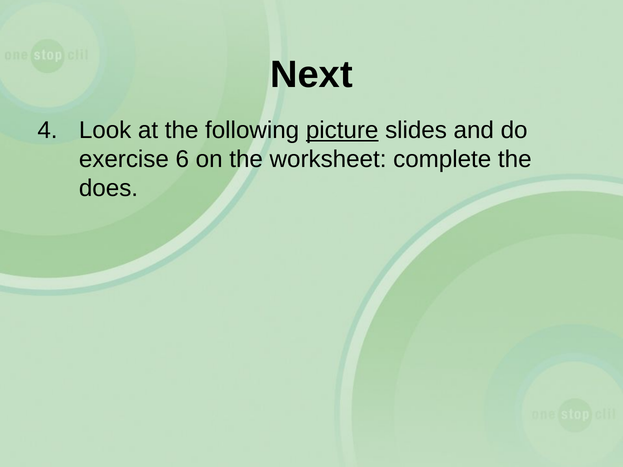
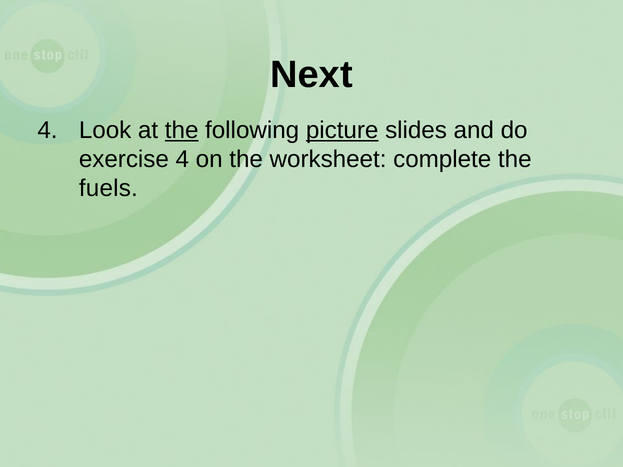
the at (182, 130) underline: none -> present
exercise 6: 6 -> 4
does: does -> fuels
